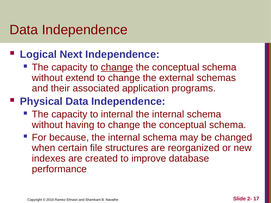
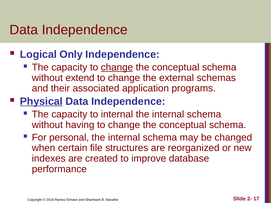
Next: Next -> Only
Physical underline: none -> present
because: because -> personal
